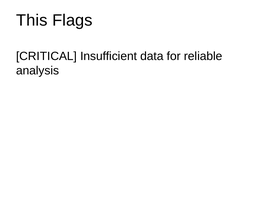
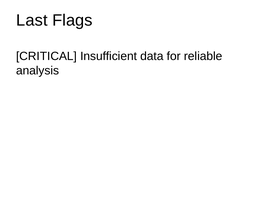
This: This -> Last
